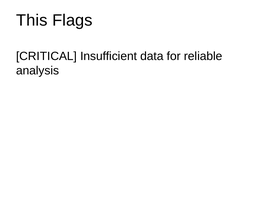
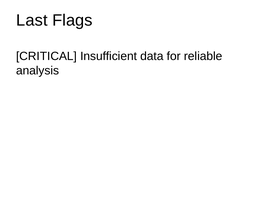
This: This -> Last
